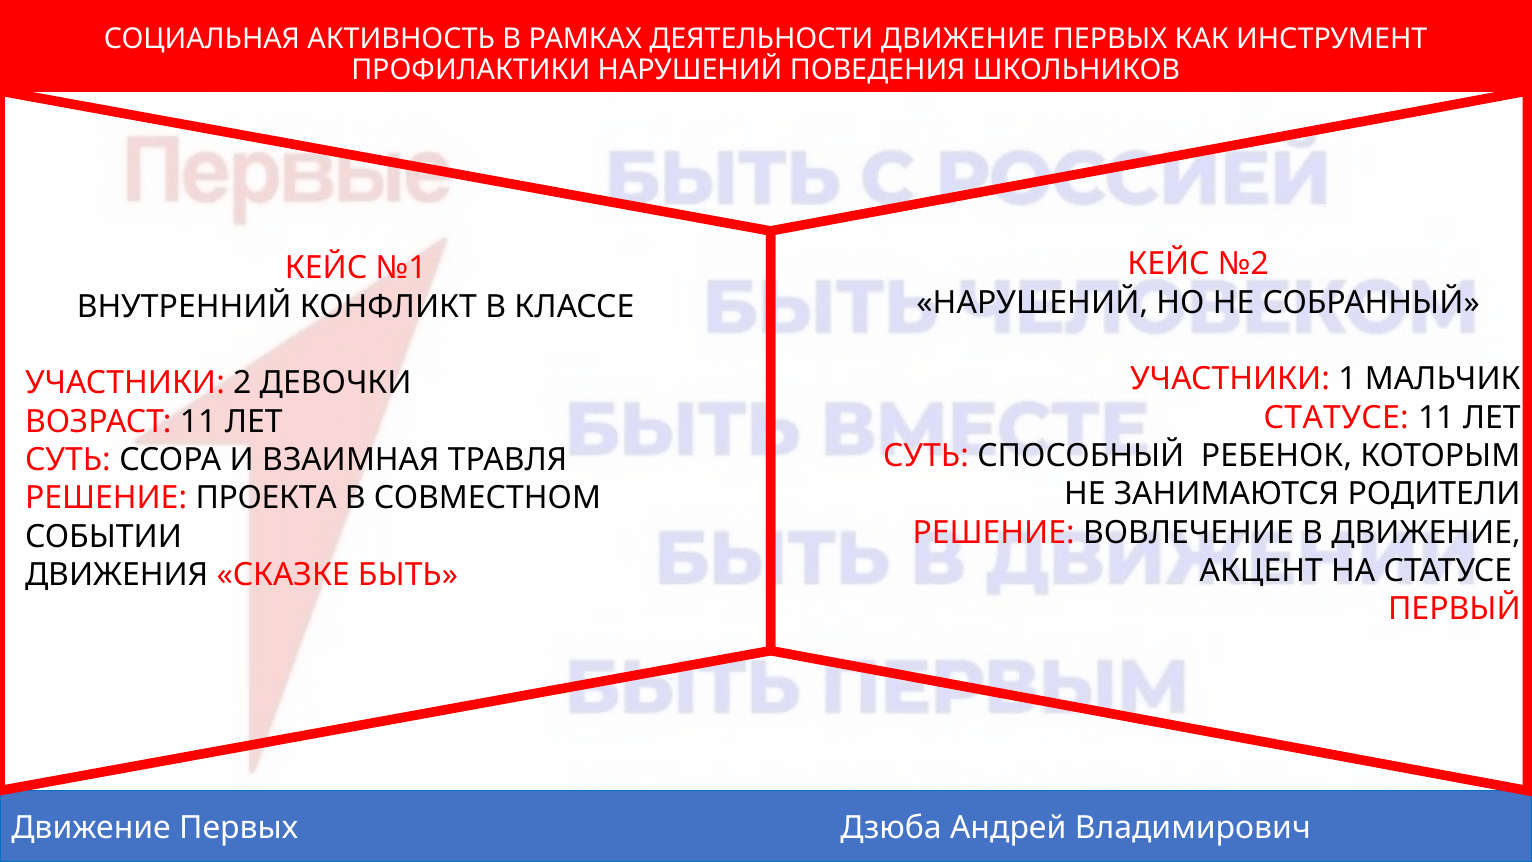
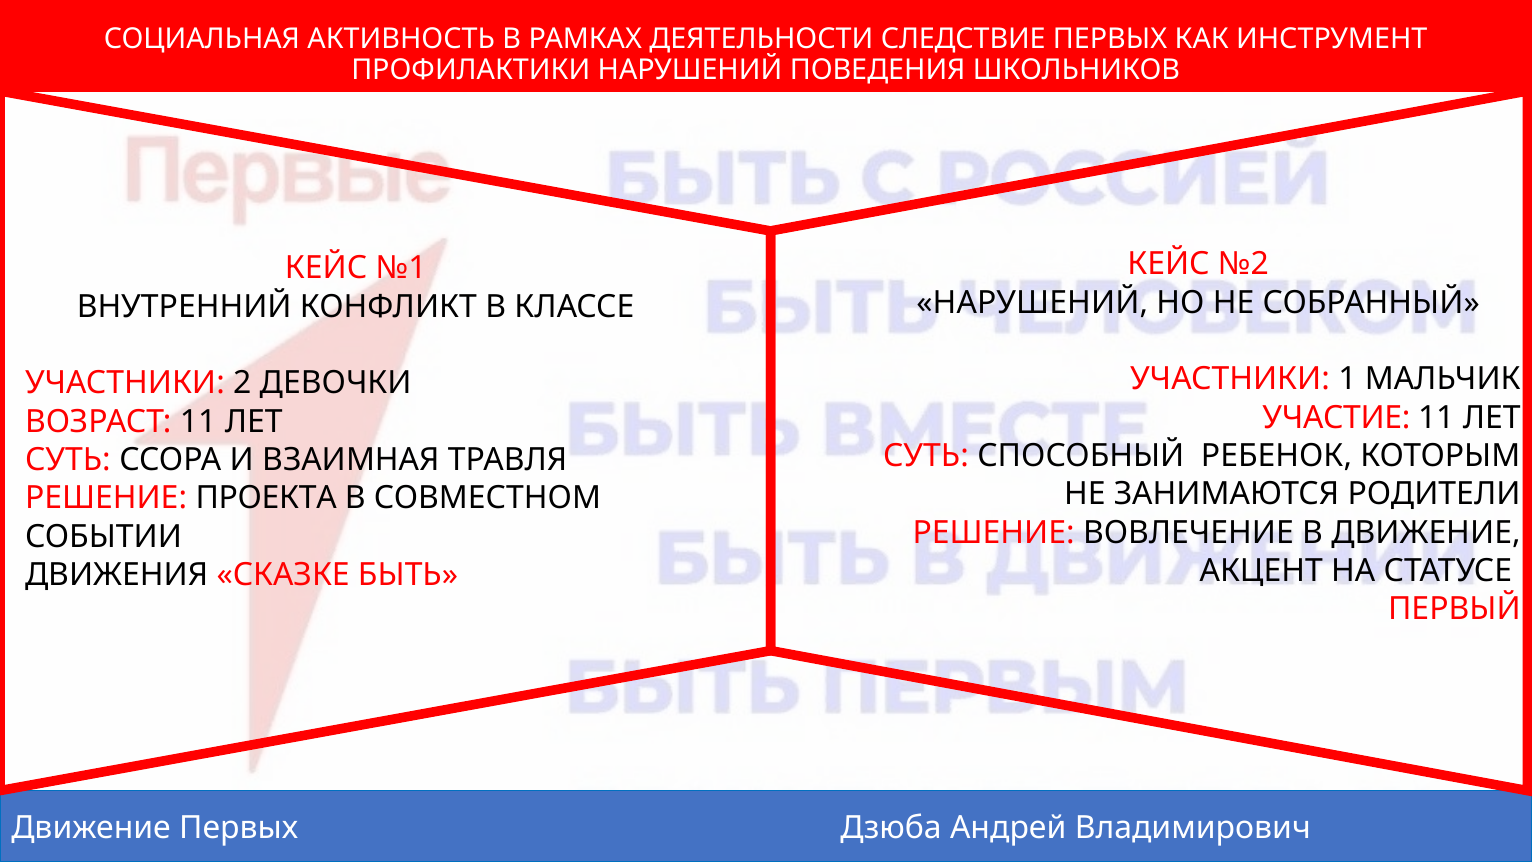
ДЕЯТЕЛЬНОСТИ ДВИЖЕНИЕ: ДВИЖЕНИЕ -> СЛЕДСТВИЕ
СТАТУСЕ at (1336, 417): СТАТУСЕ -> УЧАСТИЕ
